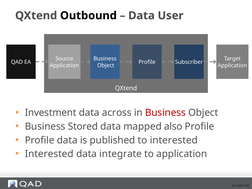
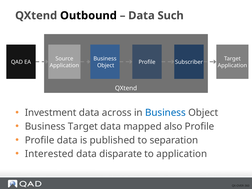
User: User -> Such
Business at (165, 113) colour: red -> blue
Business Stored: Stored -> Target
to interested: interested -> separation
integrate: integrate -> disparate
